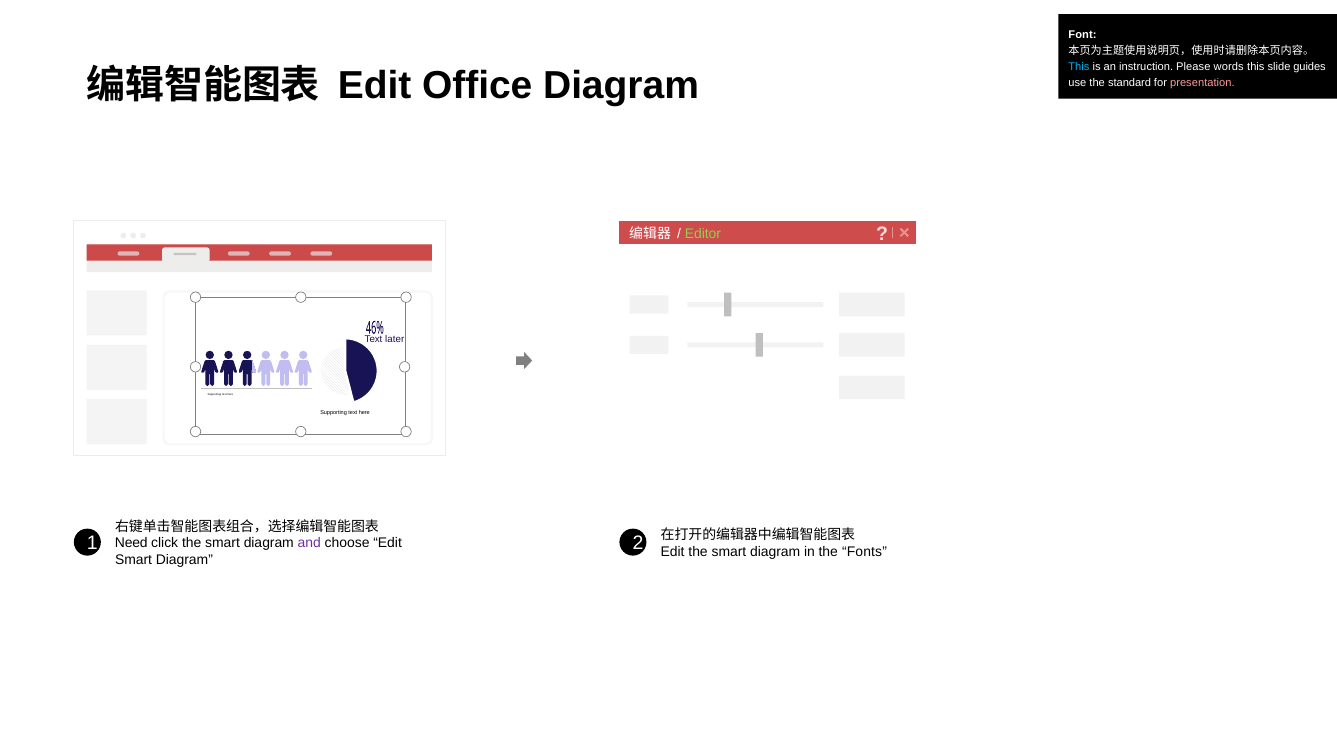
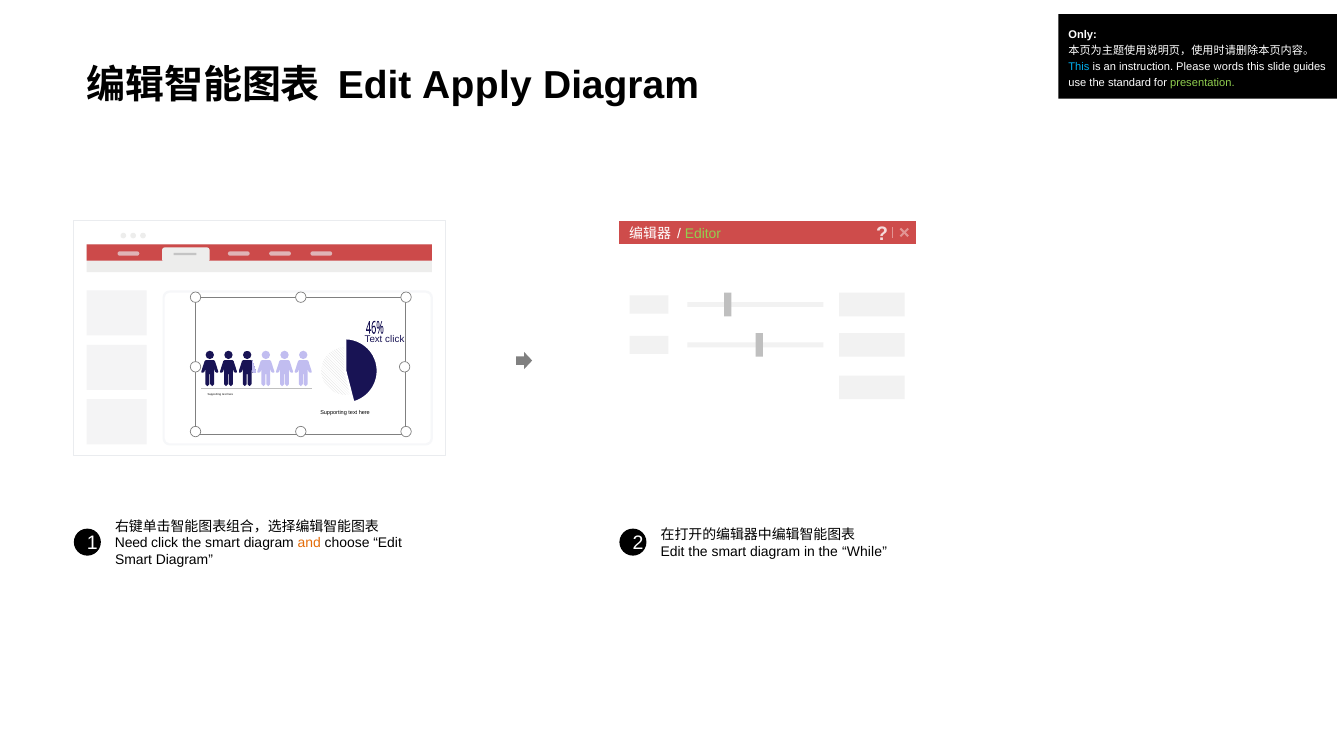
Font: Font -> Only
Office: Office -> Apply
presentation colour: pink -> light green
Text later: later -> click
and colour: purple -> orange
Fonts: Fonts -> While
